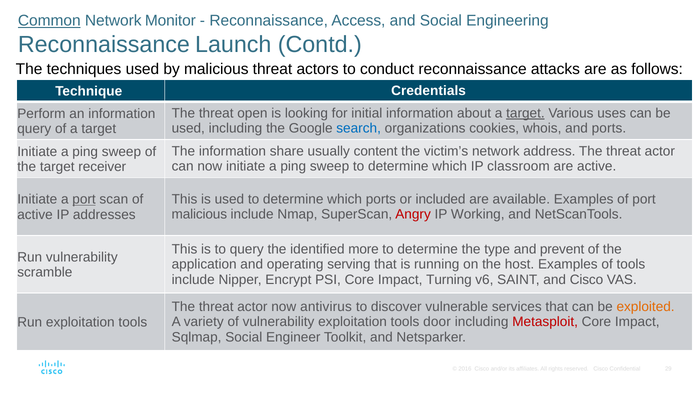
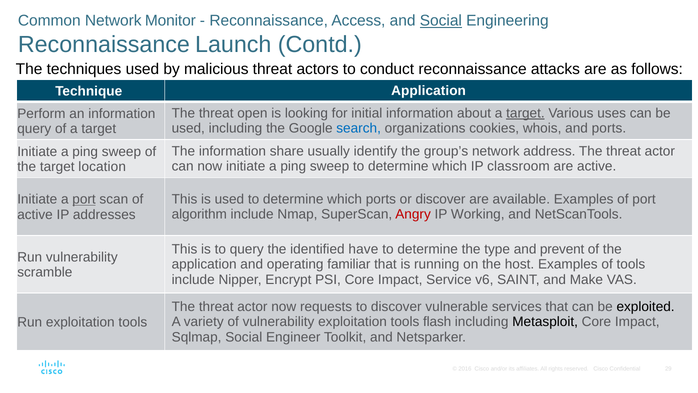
Common underline: present -> none
Social at (441, 21) underline: none -> present
Technique Credentials: Credentials -> Application
content: content -> identify
victim’s: victim’s -> group’s
receiver: receiver -> location
or included: included -> discover
malicious at (199, 214): malicious -> algorithm
more: more -> have
serving: serving -> familiar
Turning: Turning -> Service
and Cisco: Cisco -> Make
antivirus: antivirus -> requests
exploited colour: orange -> black
door: door -> flash
Metasploit colour: red -> black
